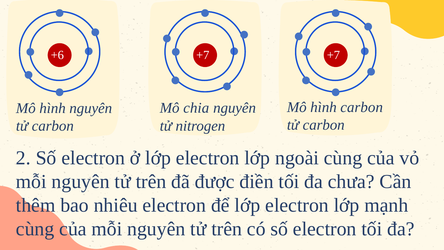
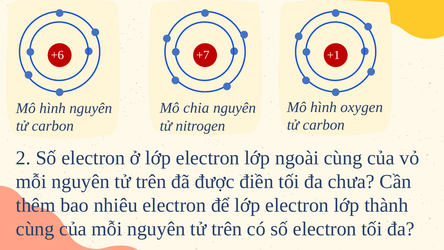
+7 +7: +7 -> +1
hình carbon: carbon -> oxygen
mạnh: mạnh -> thành
